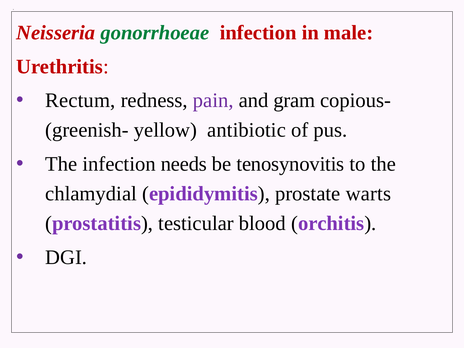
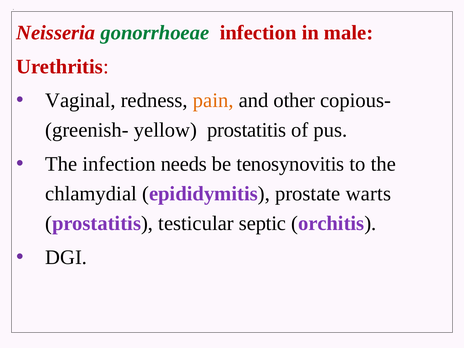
Rectum: Rectum -> Vaginal
pain colour: purple -> orange
gram: gram -> other
yellow antibiotic: antibiotic -> prostatitis
blood: blood -> septic
